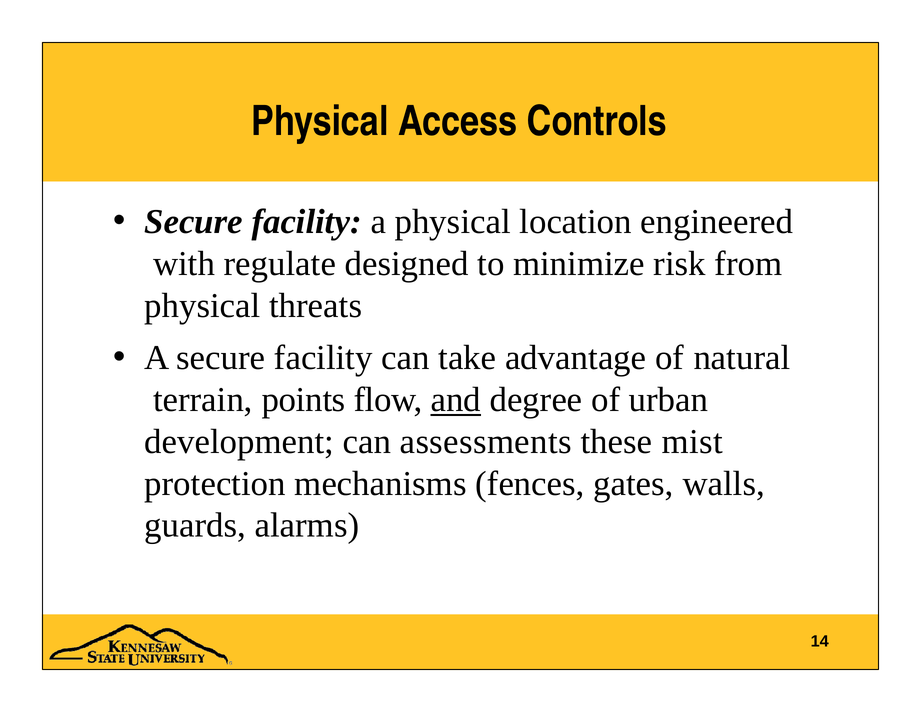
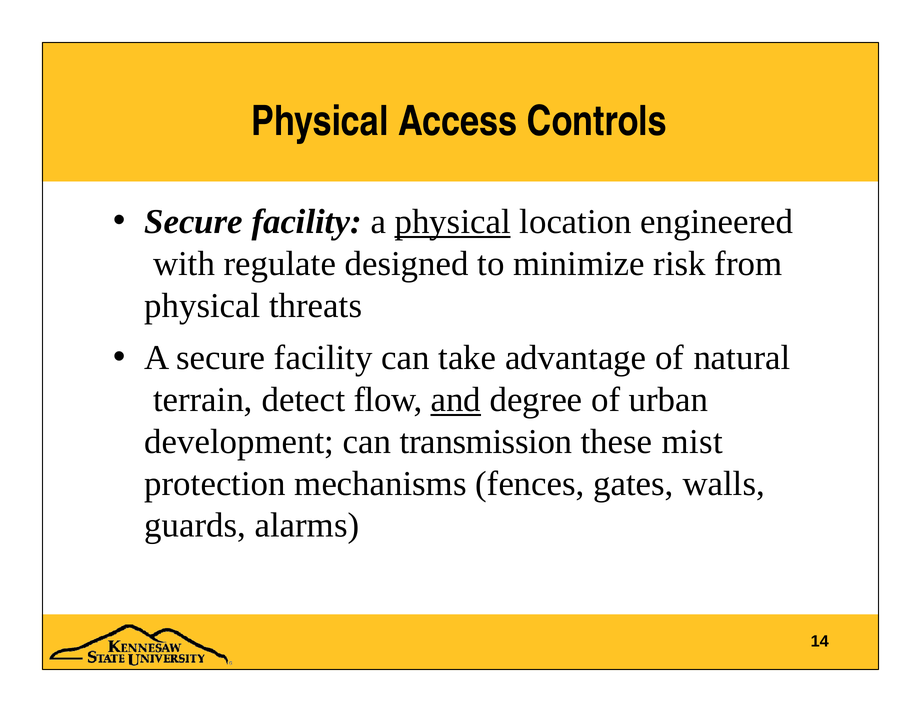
physical at (453, 222) underline: none -> present
points: points -> detect
assessments: assessments -> transmission
